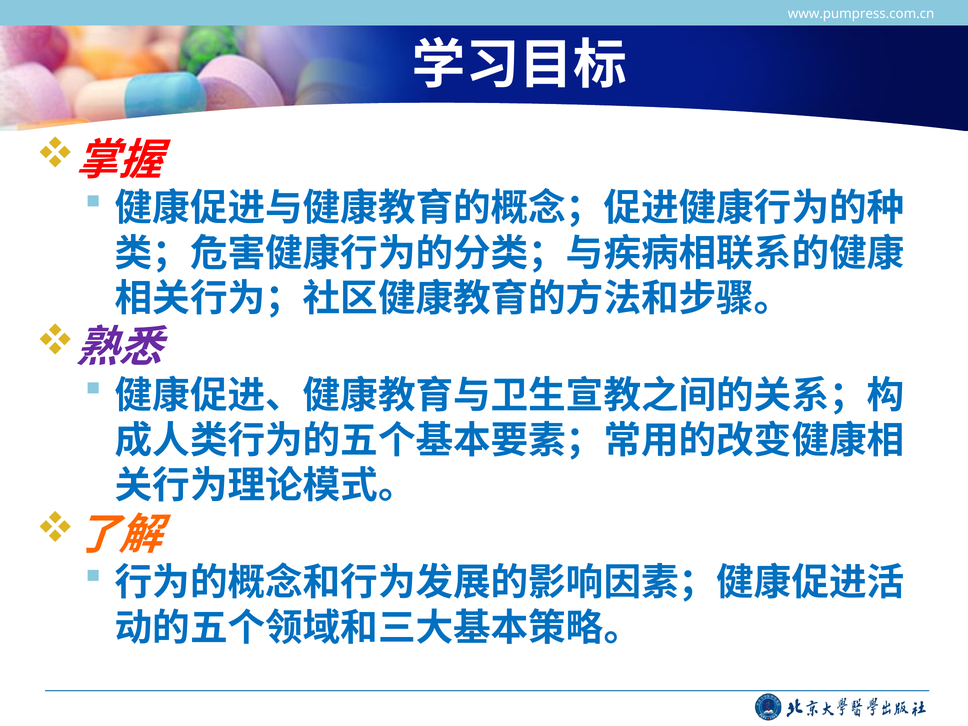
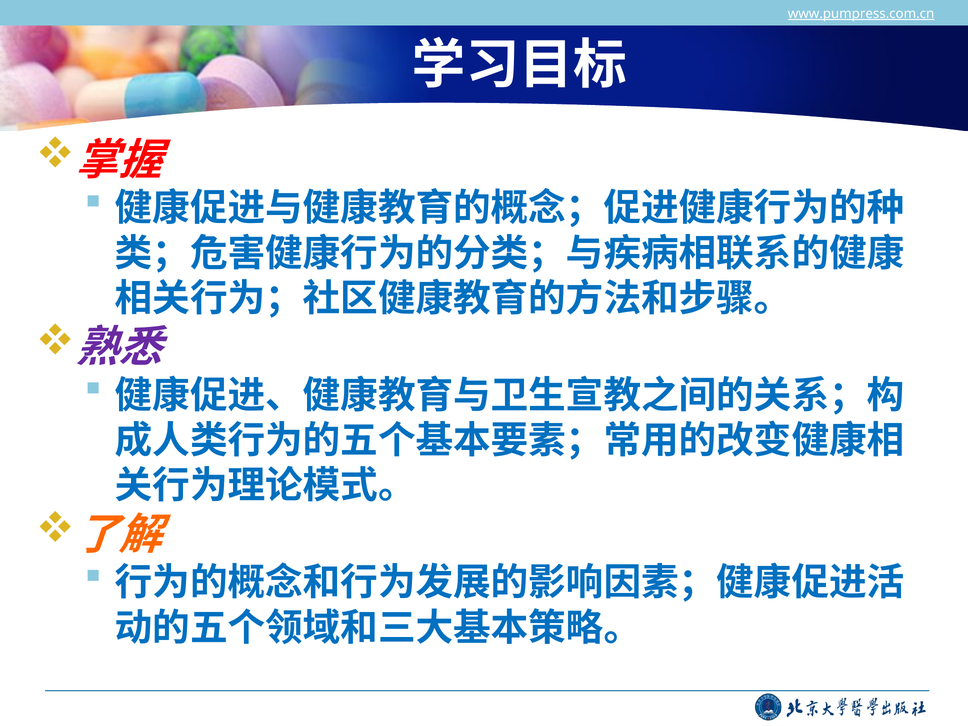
www.pumpress.com.cn underline: none -> present
